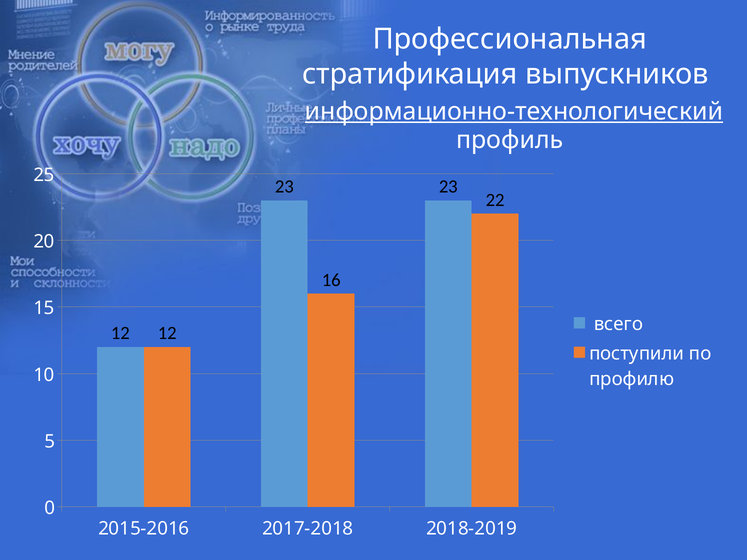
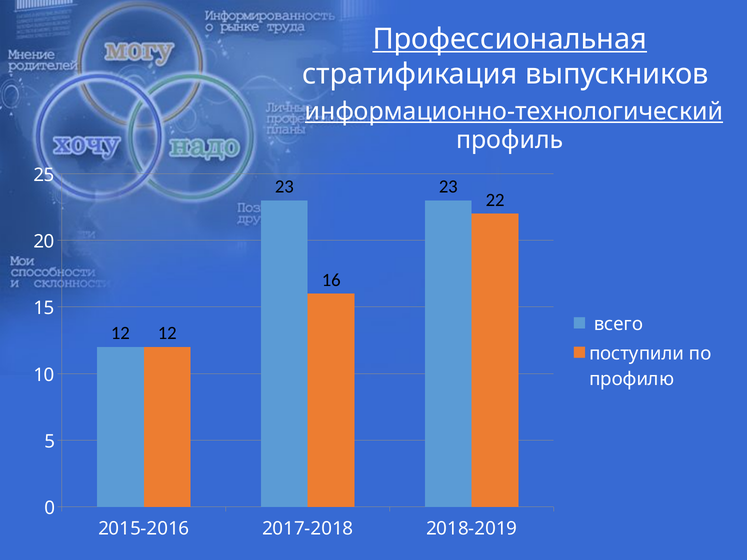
Профессиональная underline: none -> present
